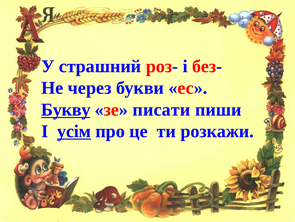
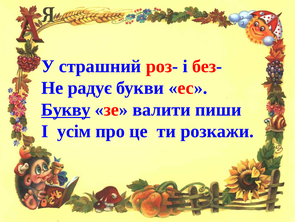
через: через -> радує
писати: писати -> валити
усім underline: present -> none
